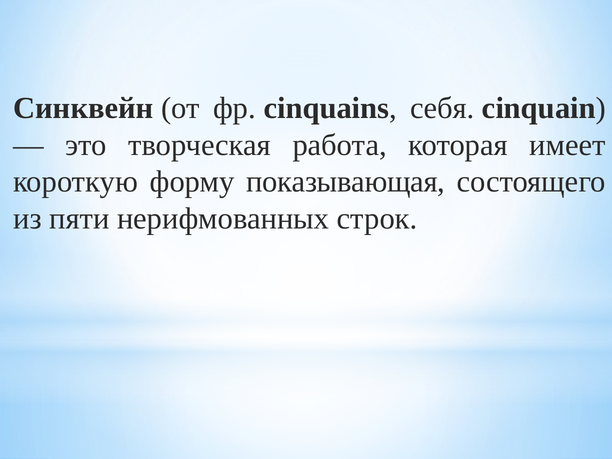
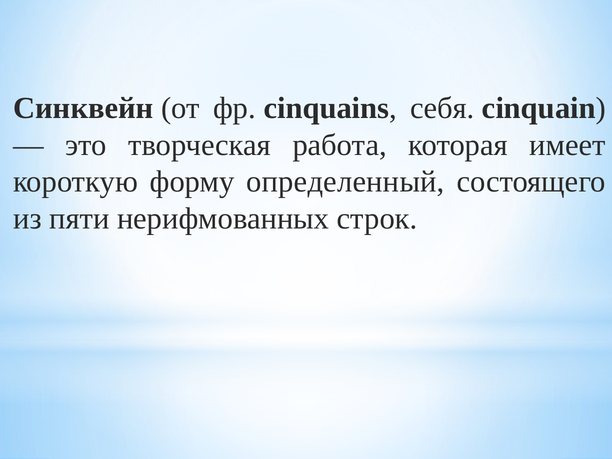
показывающая: показывающая -> определенный
